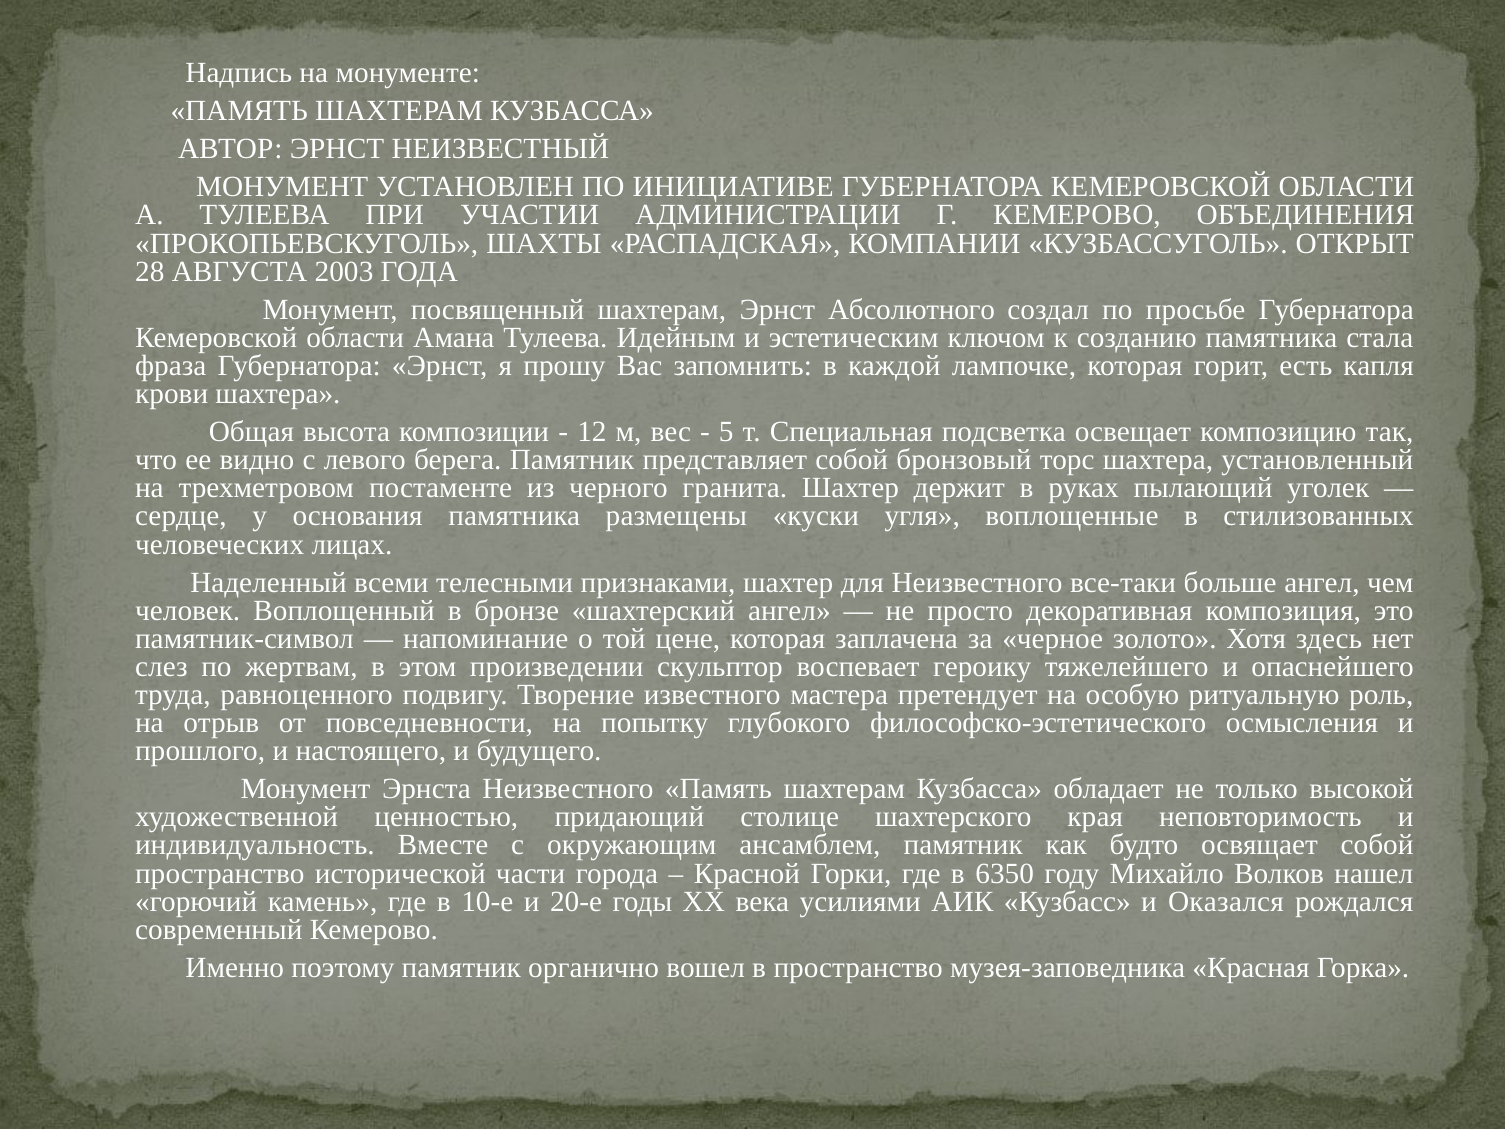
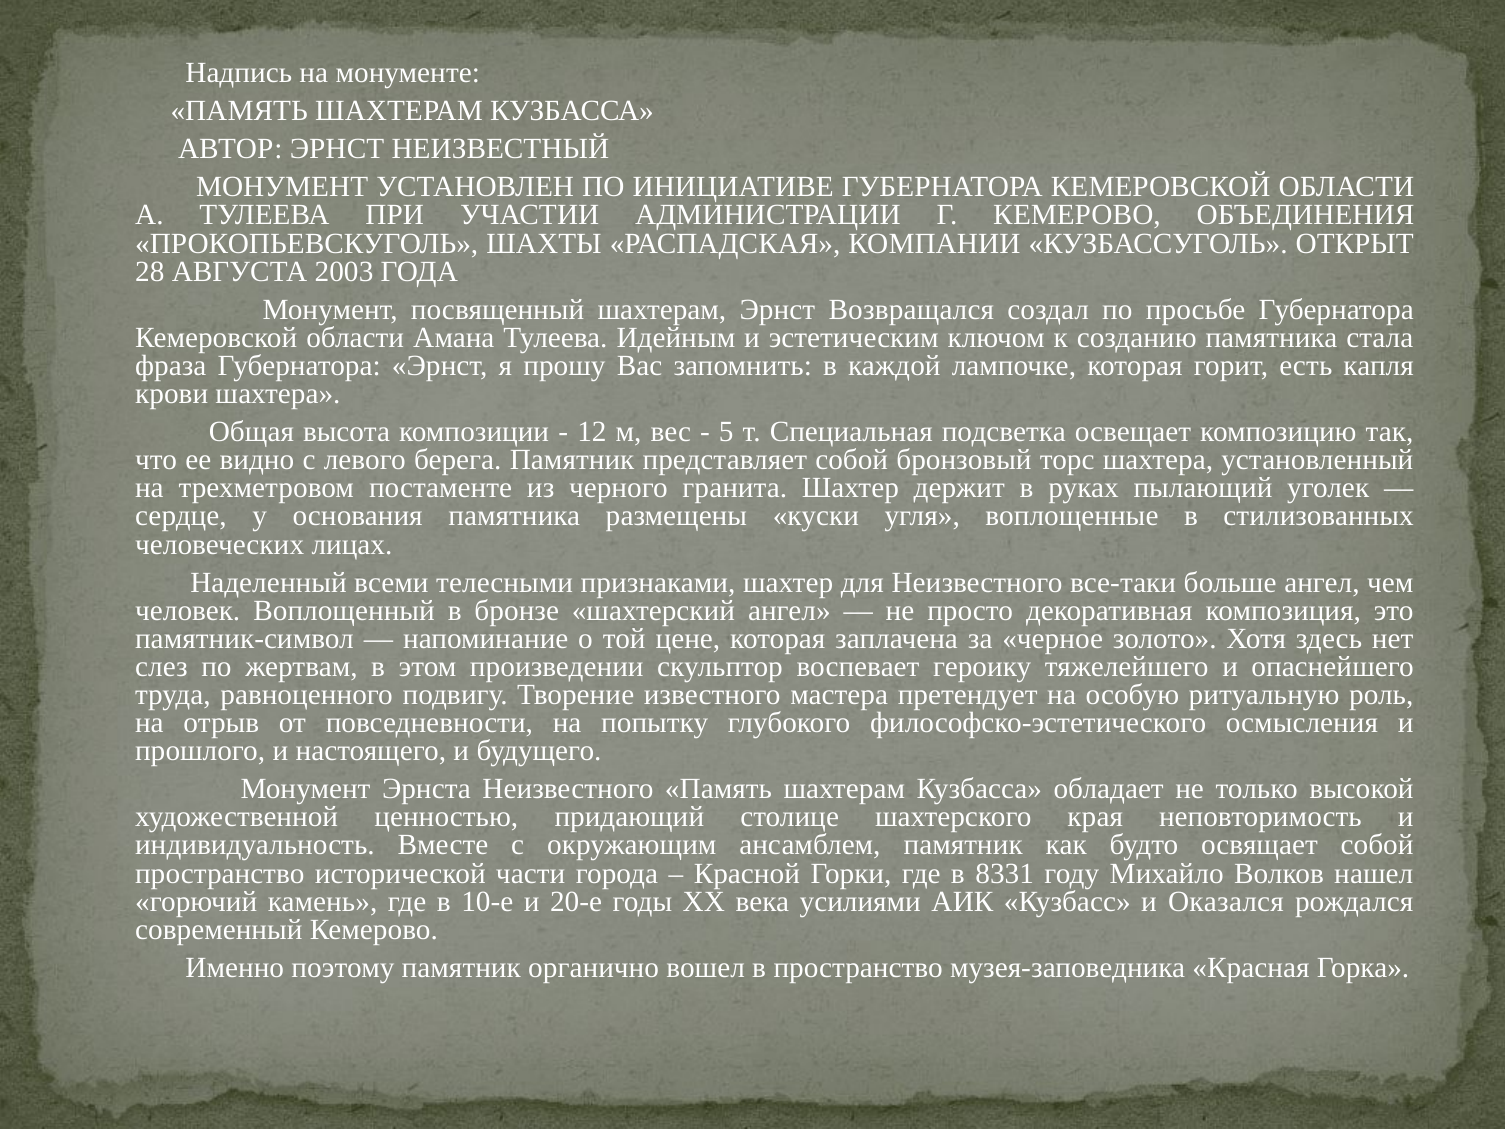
Абсолютного: Абсолютного -> Возвращался
6350: 6350 -> 8331
